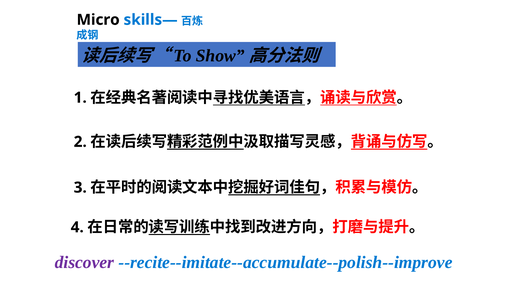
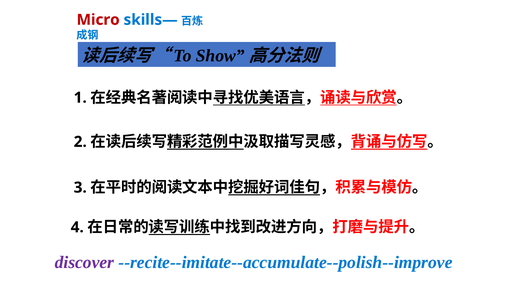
Micro colour: black -> red
